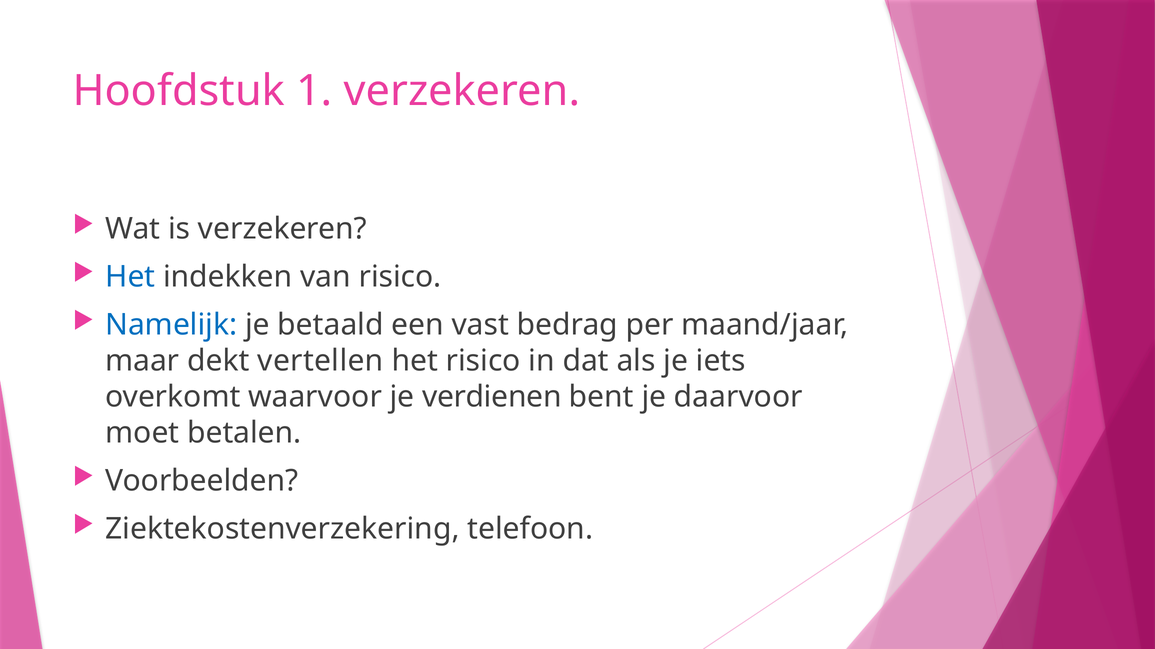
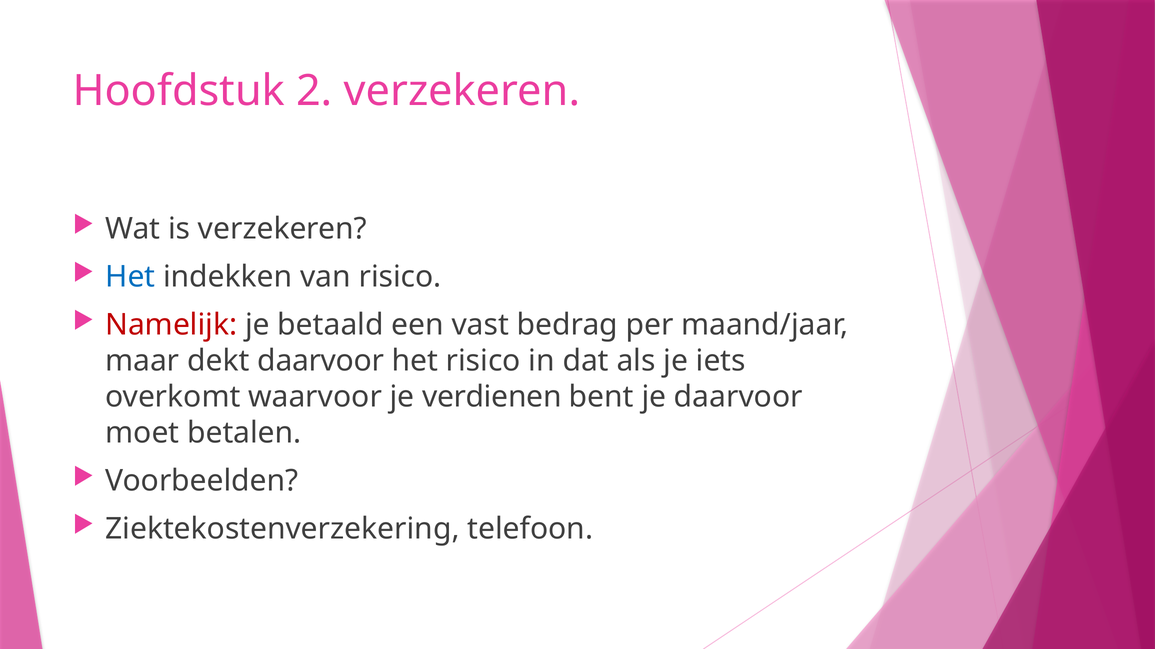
1: 1 -> 2
Namelijk colour: blue -> red
dekt vertellen: vertellen -> daarvoor
